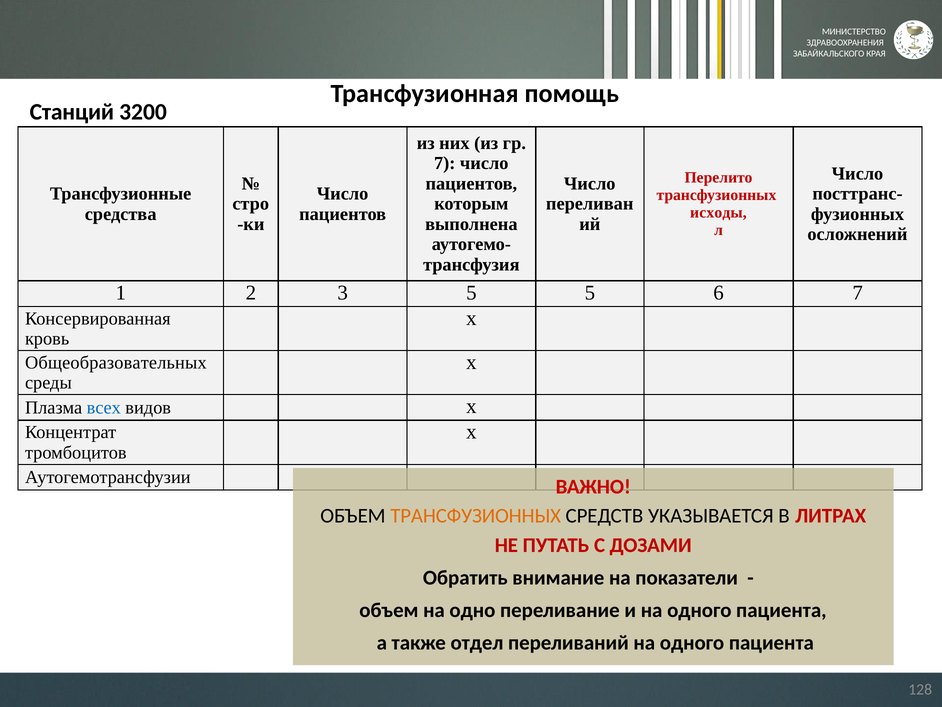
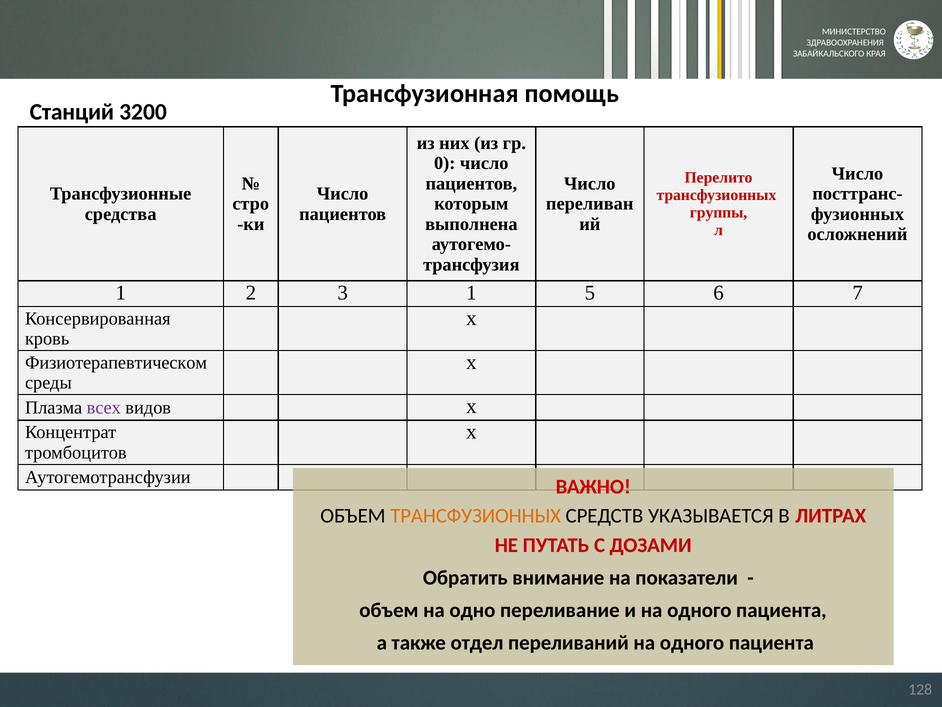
7 at (445, 163): 7 -> 0
исходы: исходы -> группы
3 5: 5 -> 1
Общеобразовательных: Общеобразовательных -> Физиотерапевтическом
всех colour: blue -> purple
